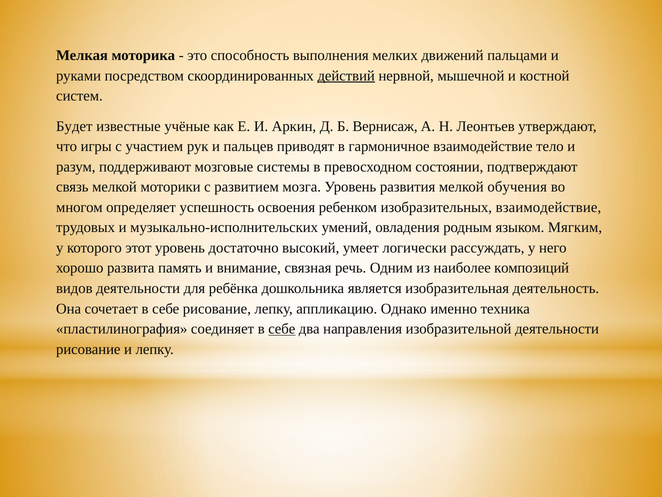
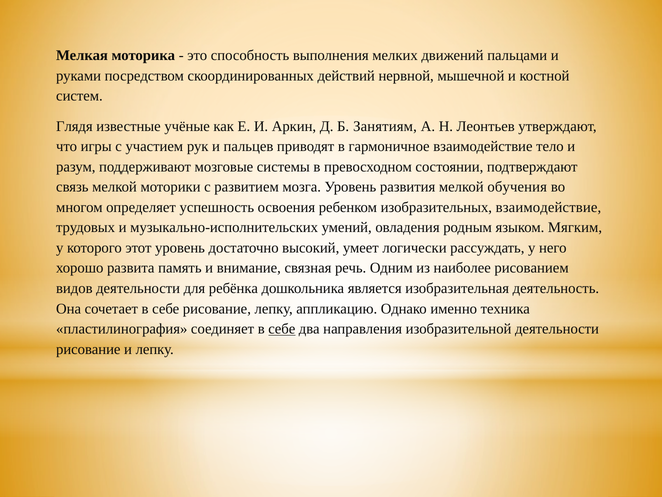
действий underline: present -> none
Будет: Будет -> Глядя
Вернисаж: Вернисаж -> Занятиям
композиций: композиций -> рисованием
